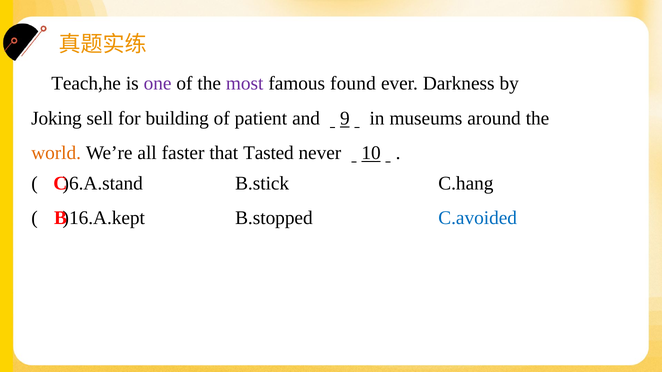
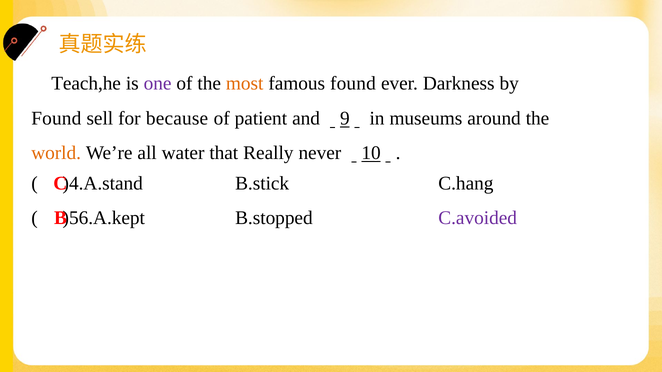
most colour: purple -> orange
Joking at (56, 119): Joking -> Found
building: building -> because
faster: faster -> water
Tasted: Tasted -> Really
)6.A.stand: )6.A.stand -> )4.A.stand
)16.A.kept: )16.A.kept -> )56.A.kept
C.avoided colour: blue -> purple
